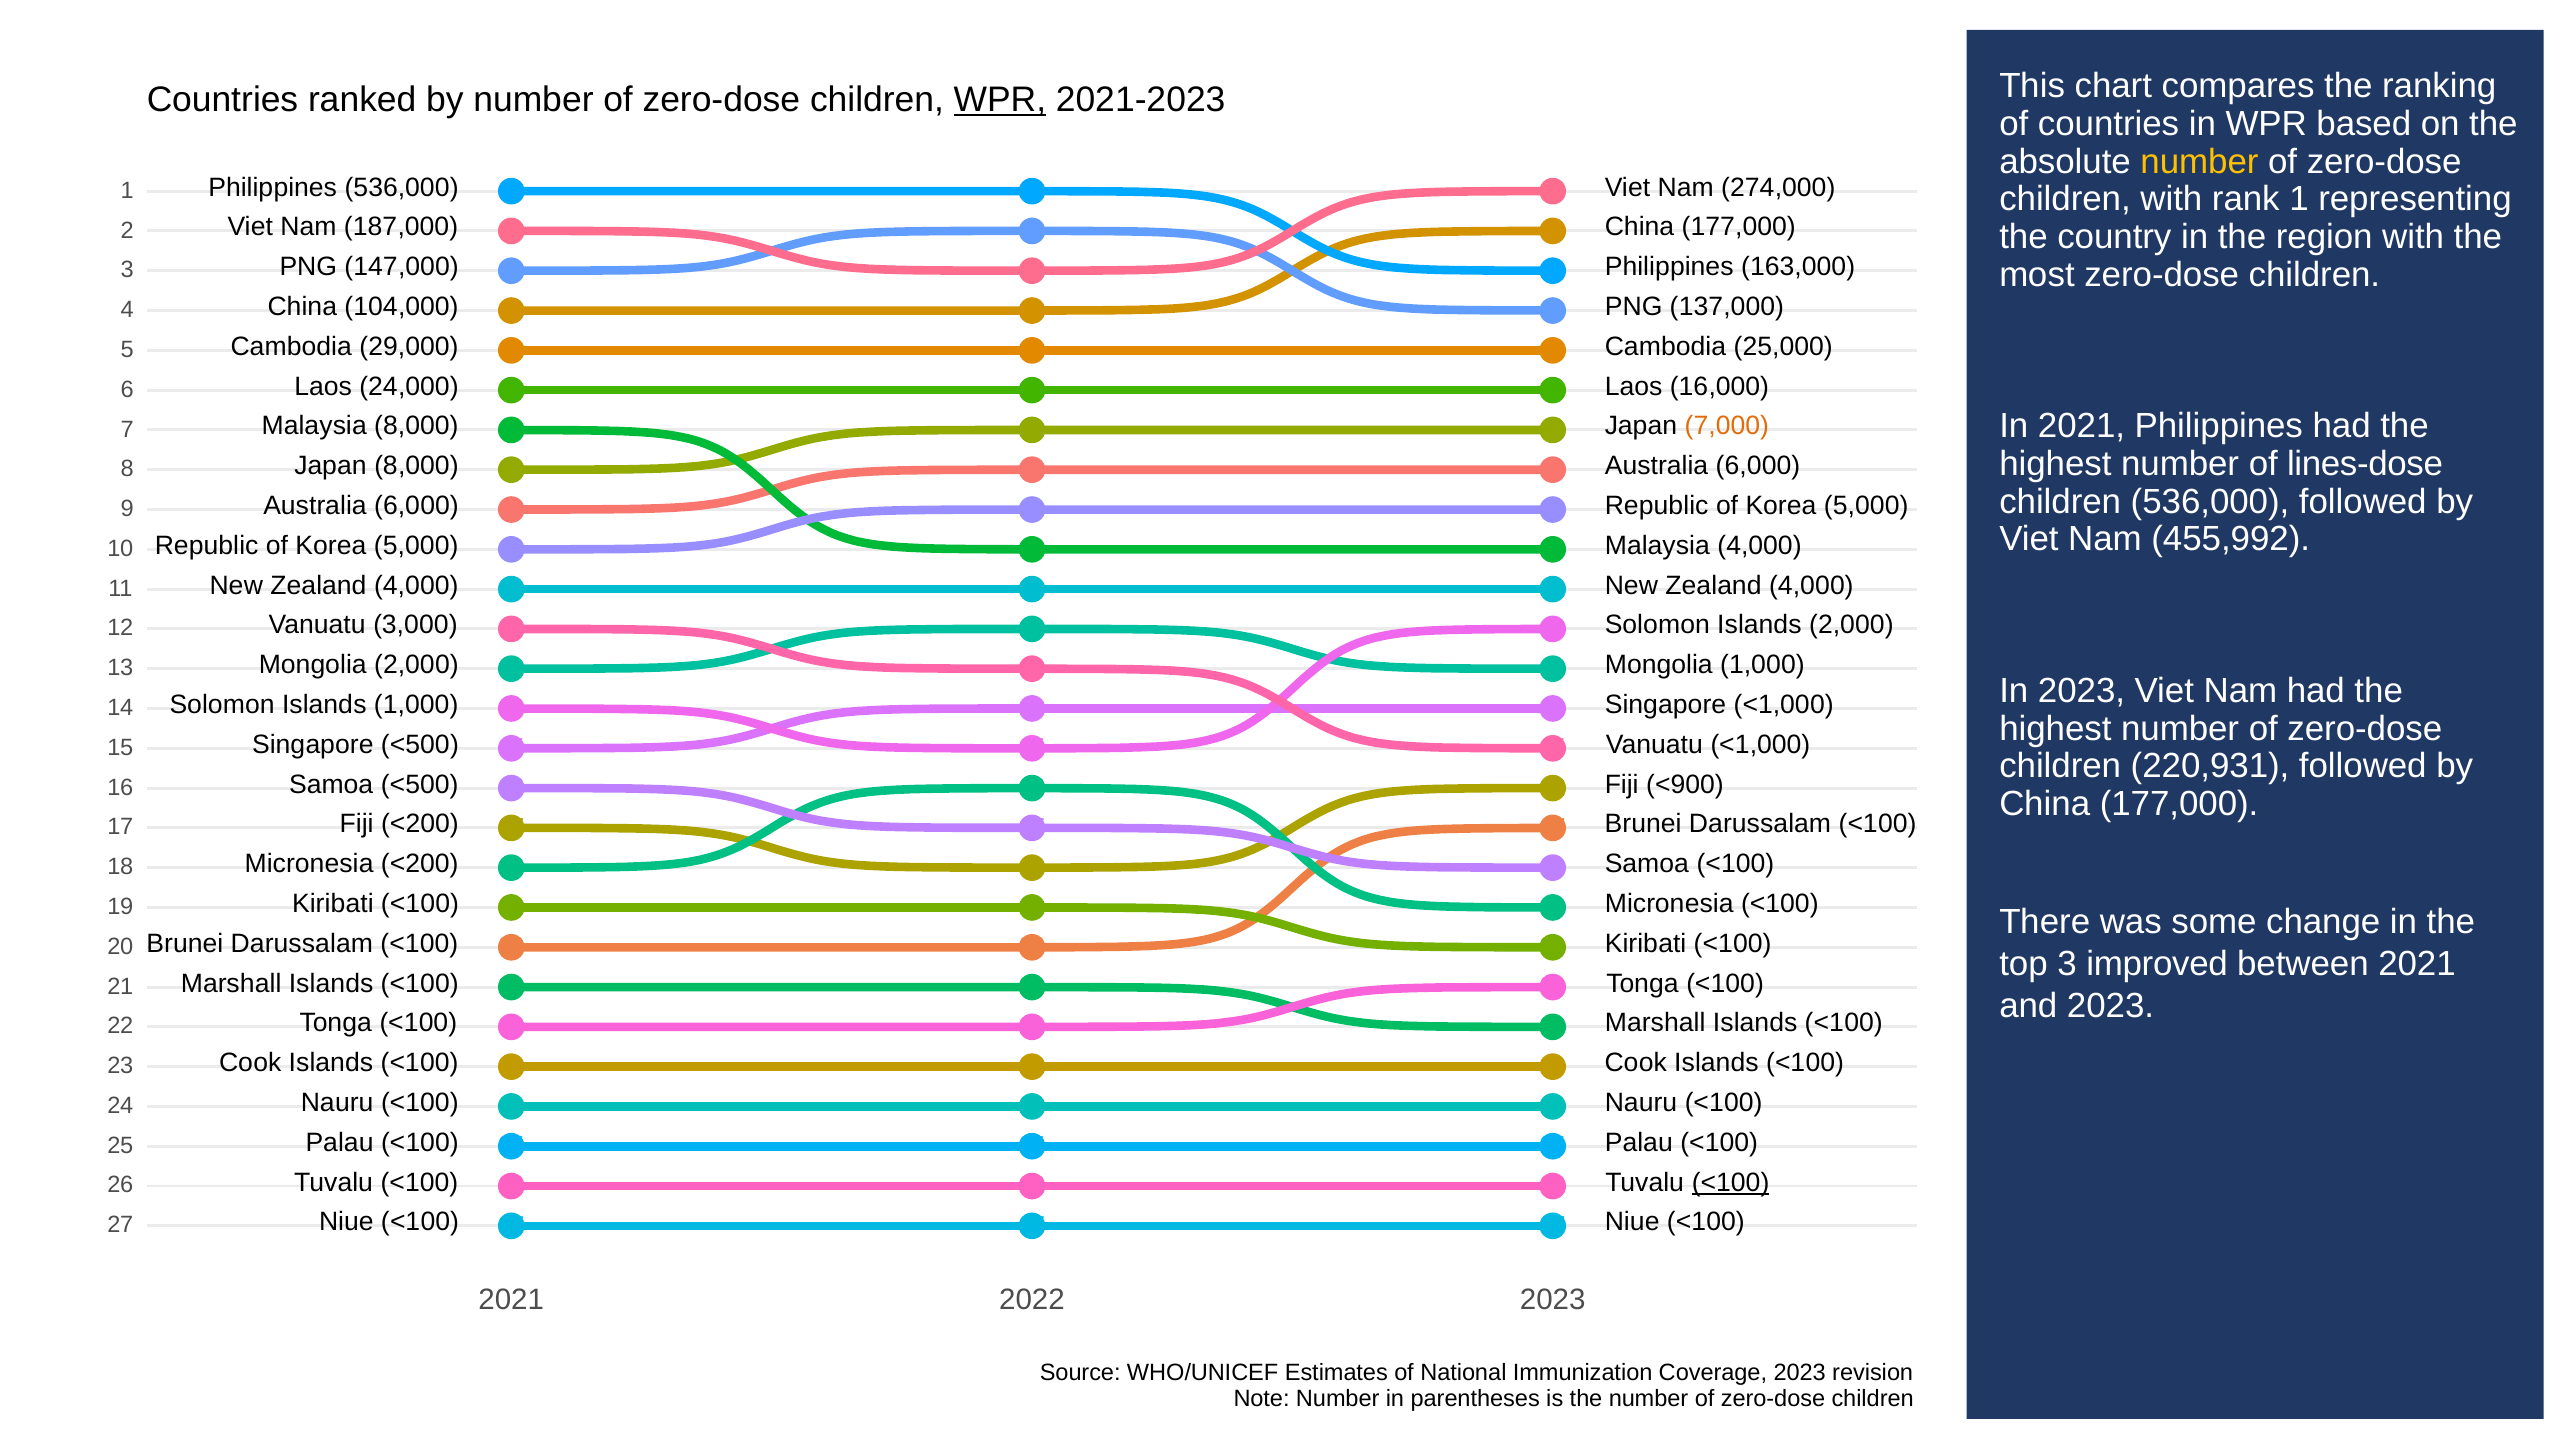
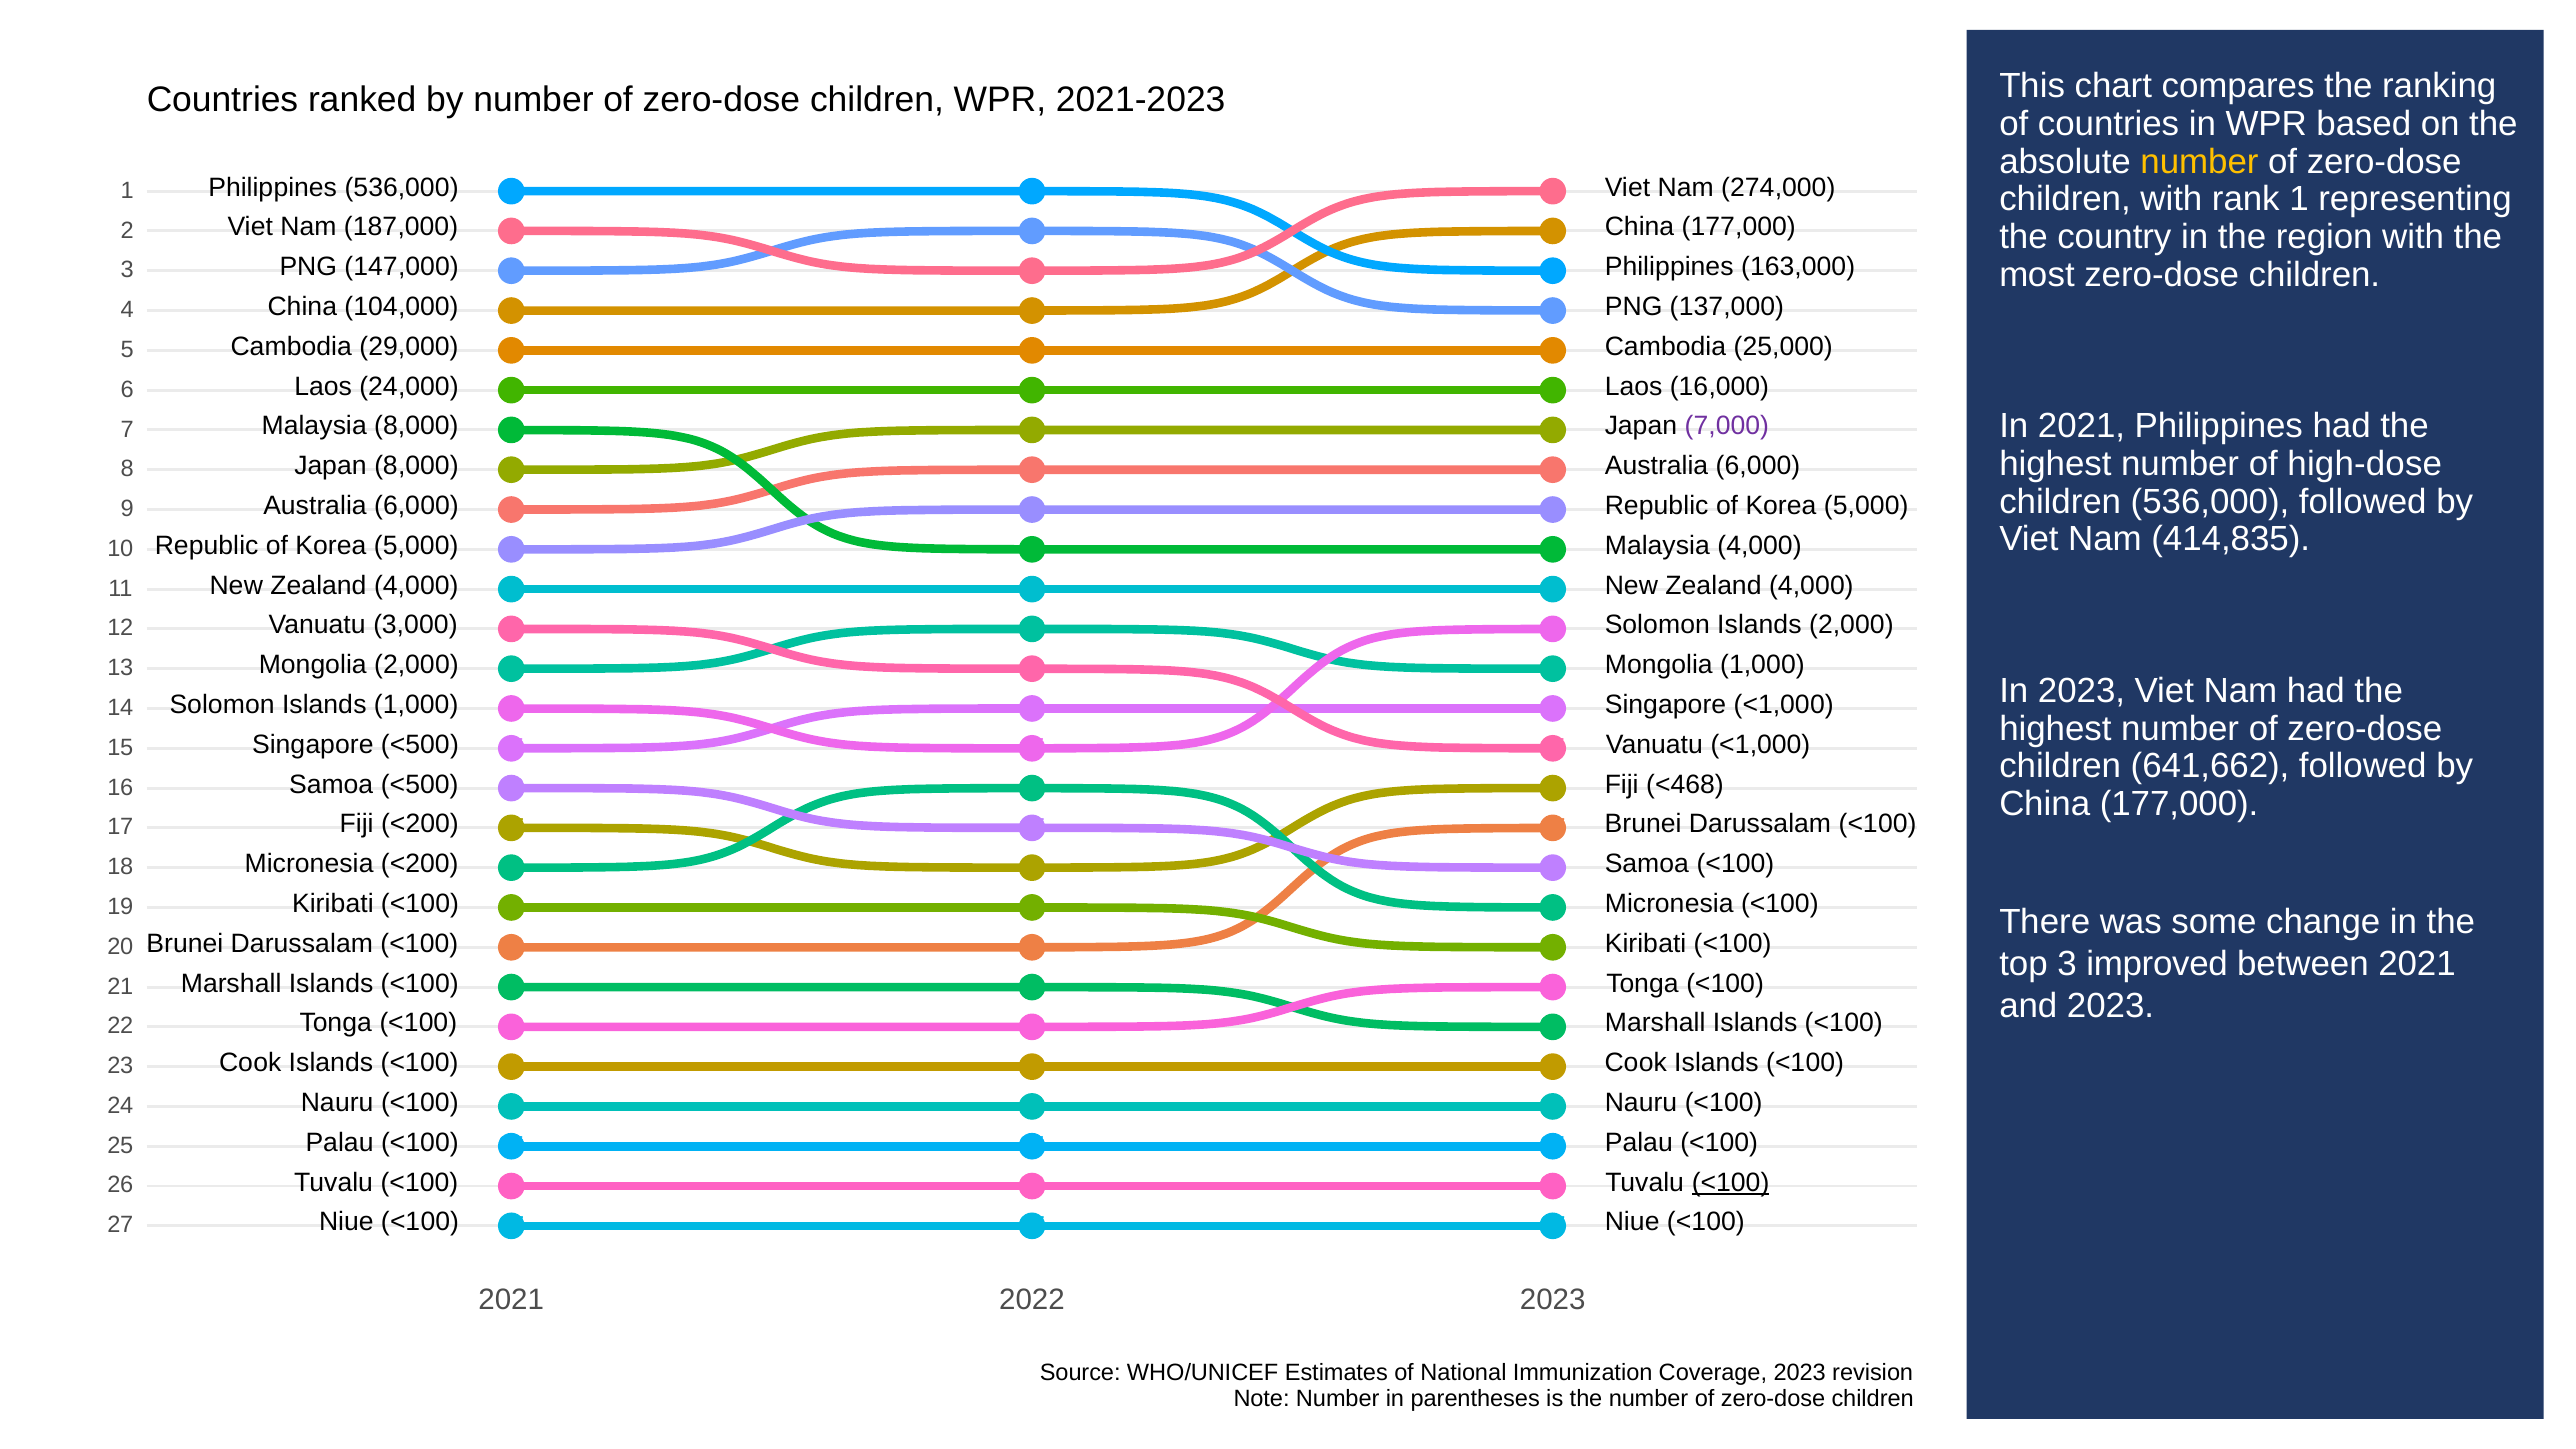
WPR at (1000, 100) underline: present -> none
7,000 colour: orange -> purple
lines-dose: lines-dose -> high-dose
455,992: 455,992 -> 414,835
220,931: 220,931 -> 641,662
<900: <900 -> <468
